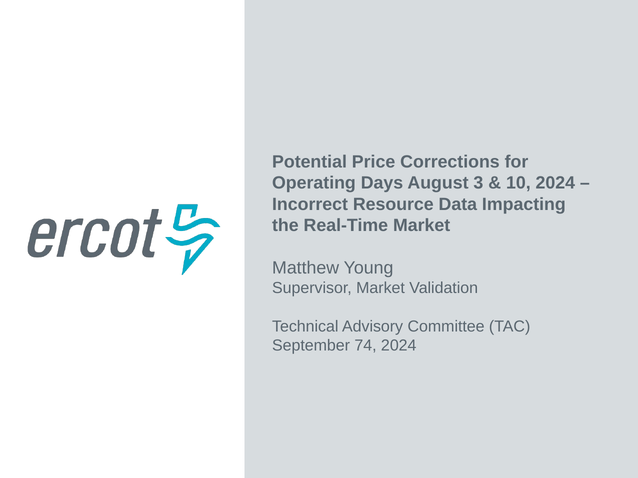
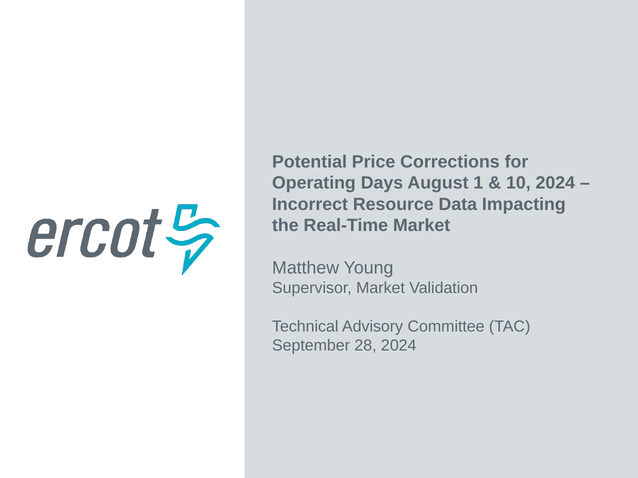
3: 3 -> 1
74: 74 -> 28
